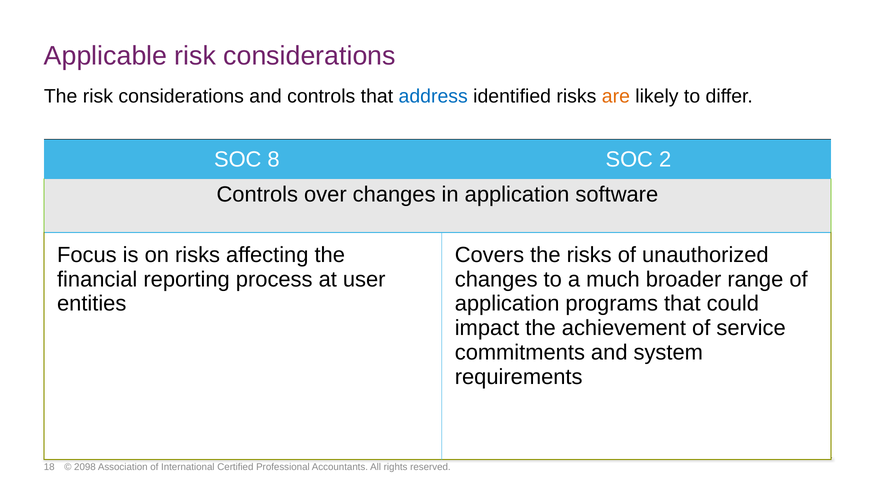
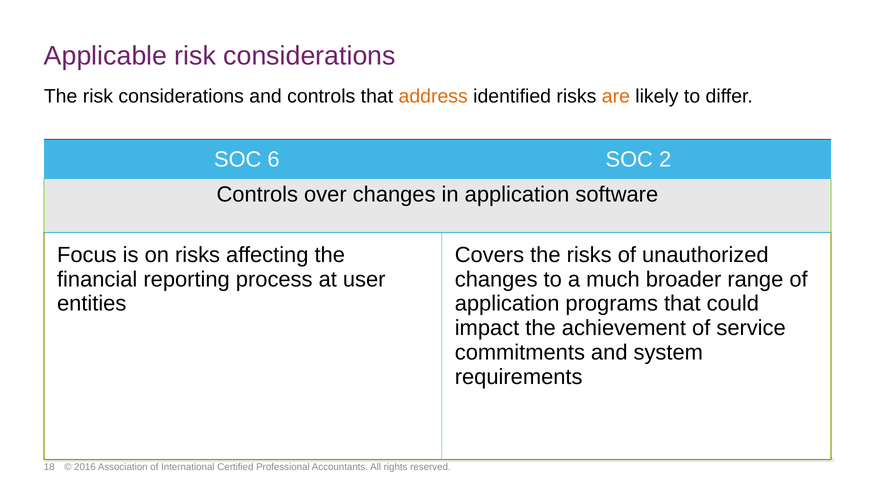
address colour: blue -> orange
8: 8 -> 6
2098: 2098 -> 2016
